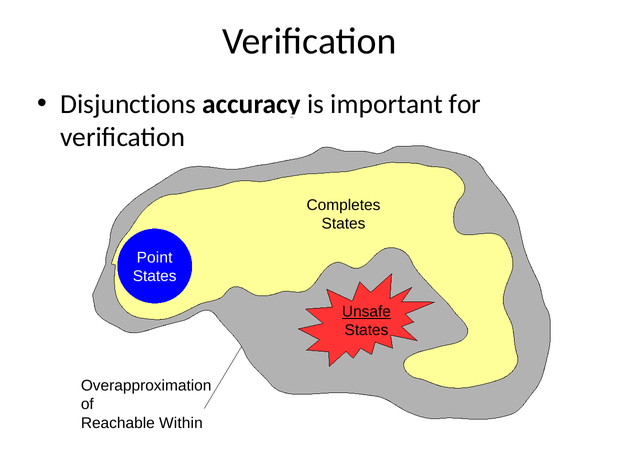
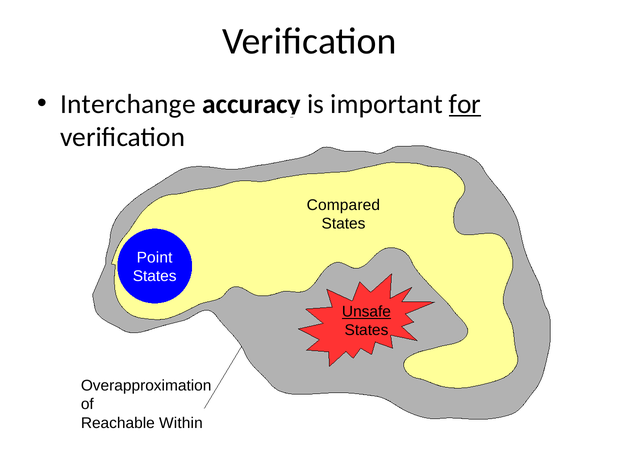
Disjunctions: Disjunctions -> Interchange
for underline: none -> present
Completes: Completes -> Compared
